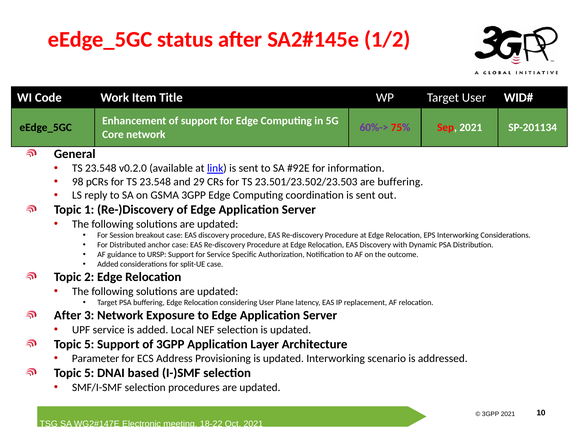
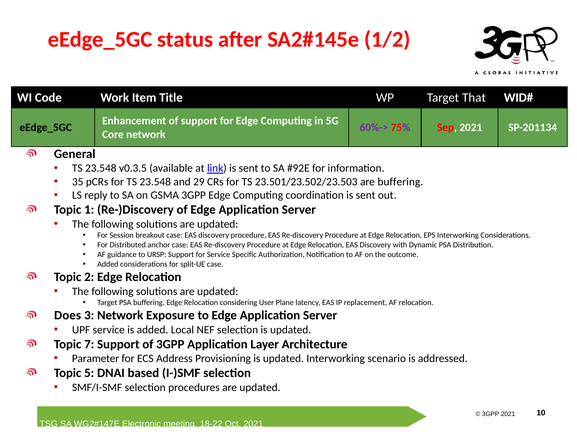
Target User: User -> That
v0.2.0: v0.2.0 -> v0.3.5
98: 98 -> 35
After at (68, 316): After -> Does
5 at (89, 345): 5 -> 7
